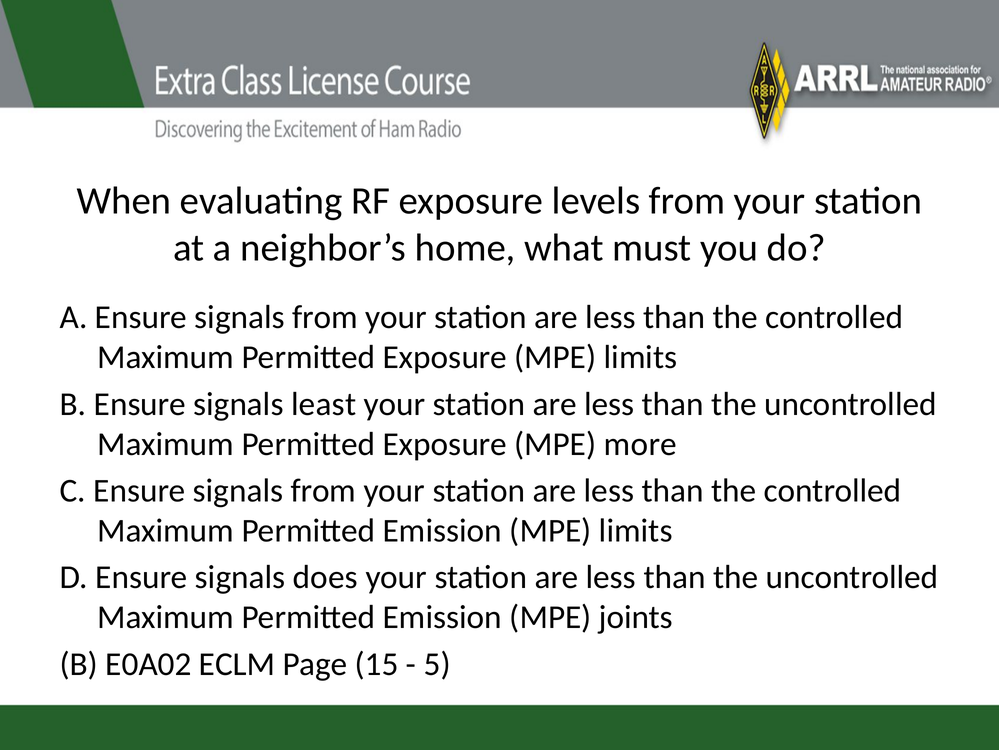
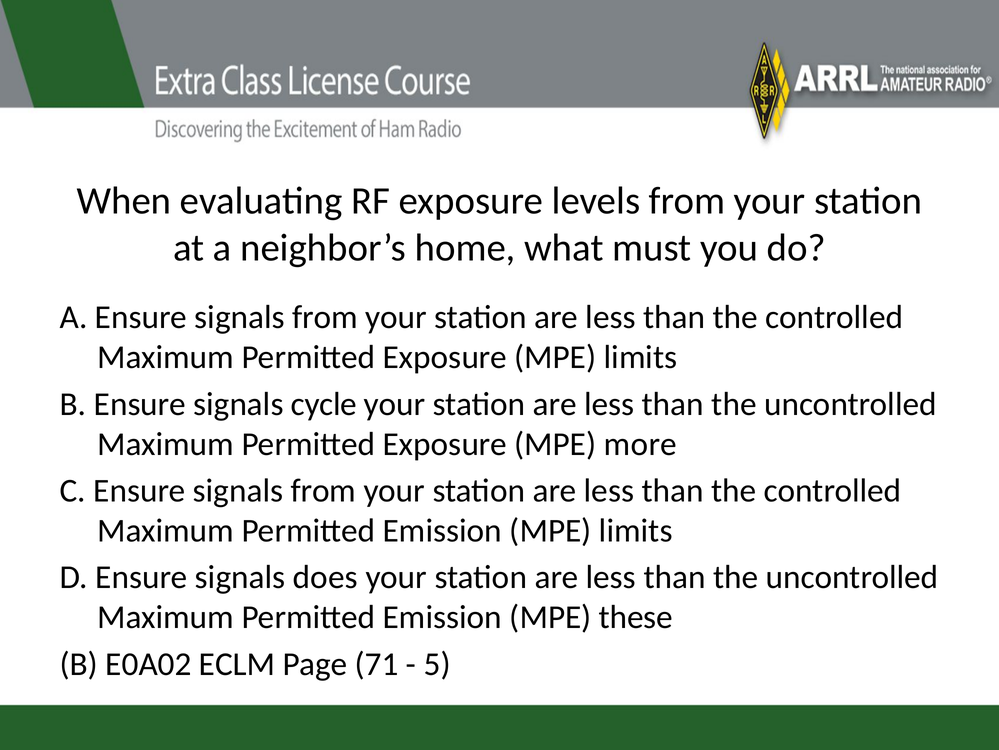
least: least -> cycle
joints: joints -> these
15: 15 -> 71
